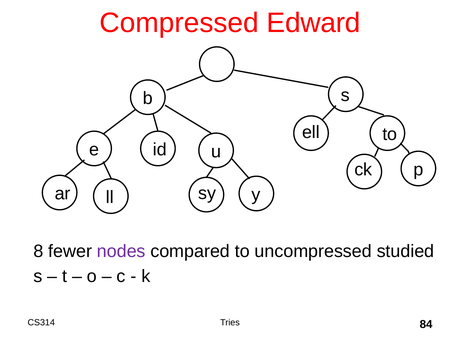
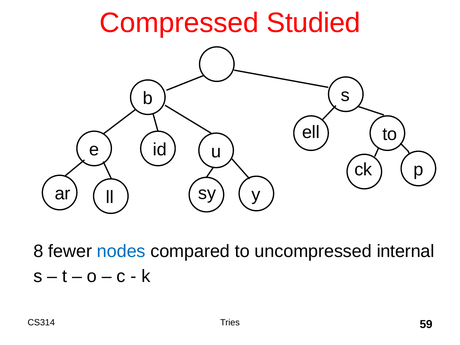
Edward: Edward -> Studied
nodes colour: purple -> blue
studied: studied -> internal
84: 84 -> 59
